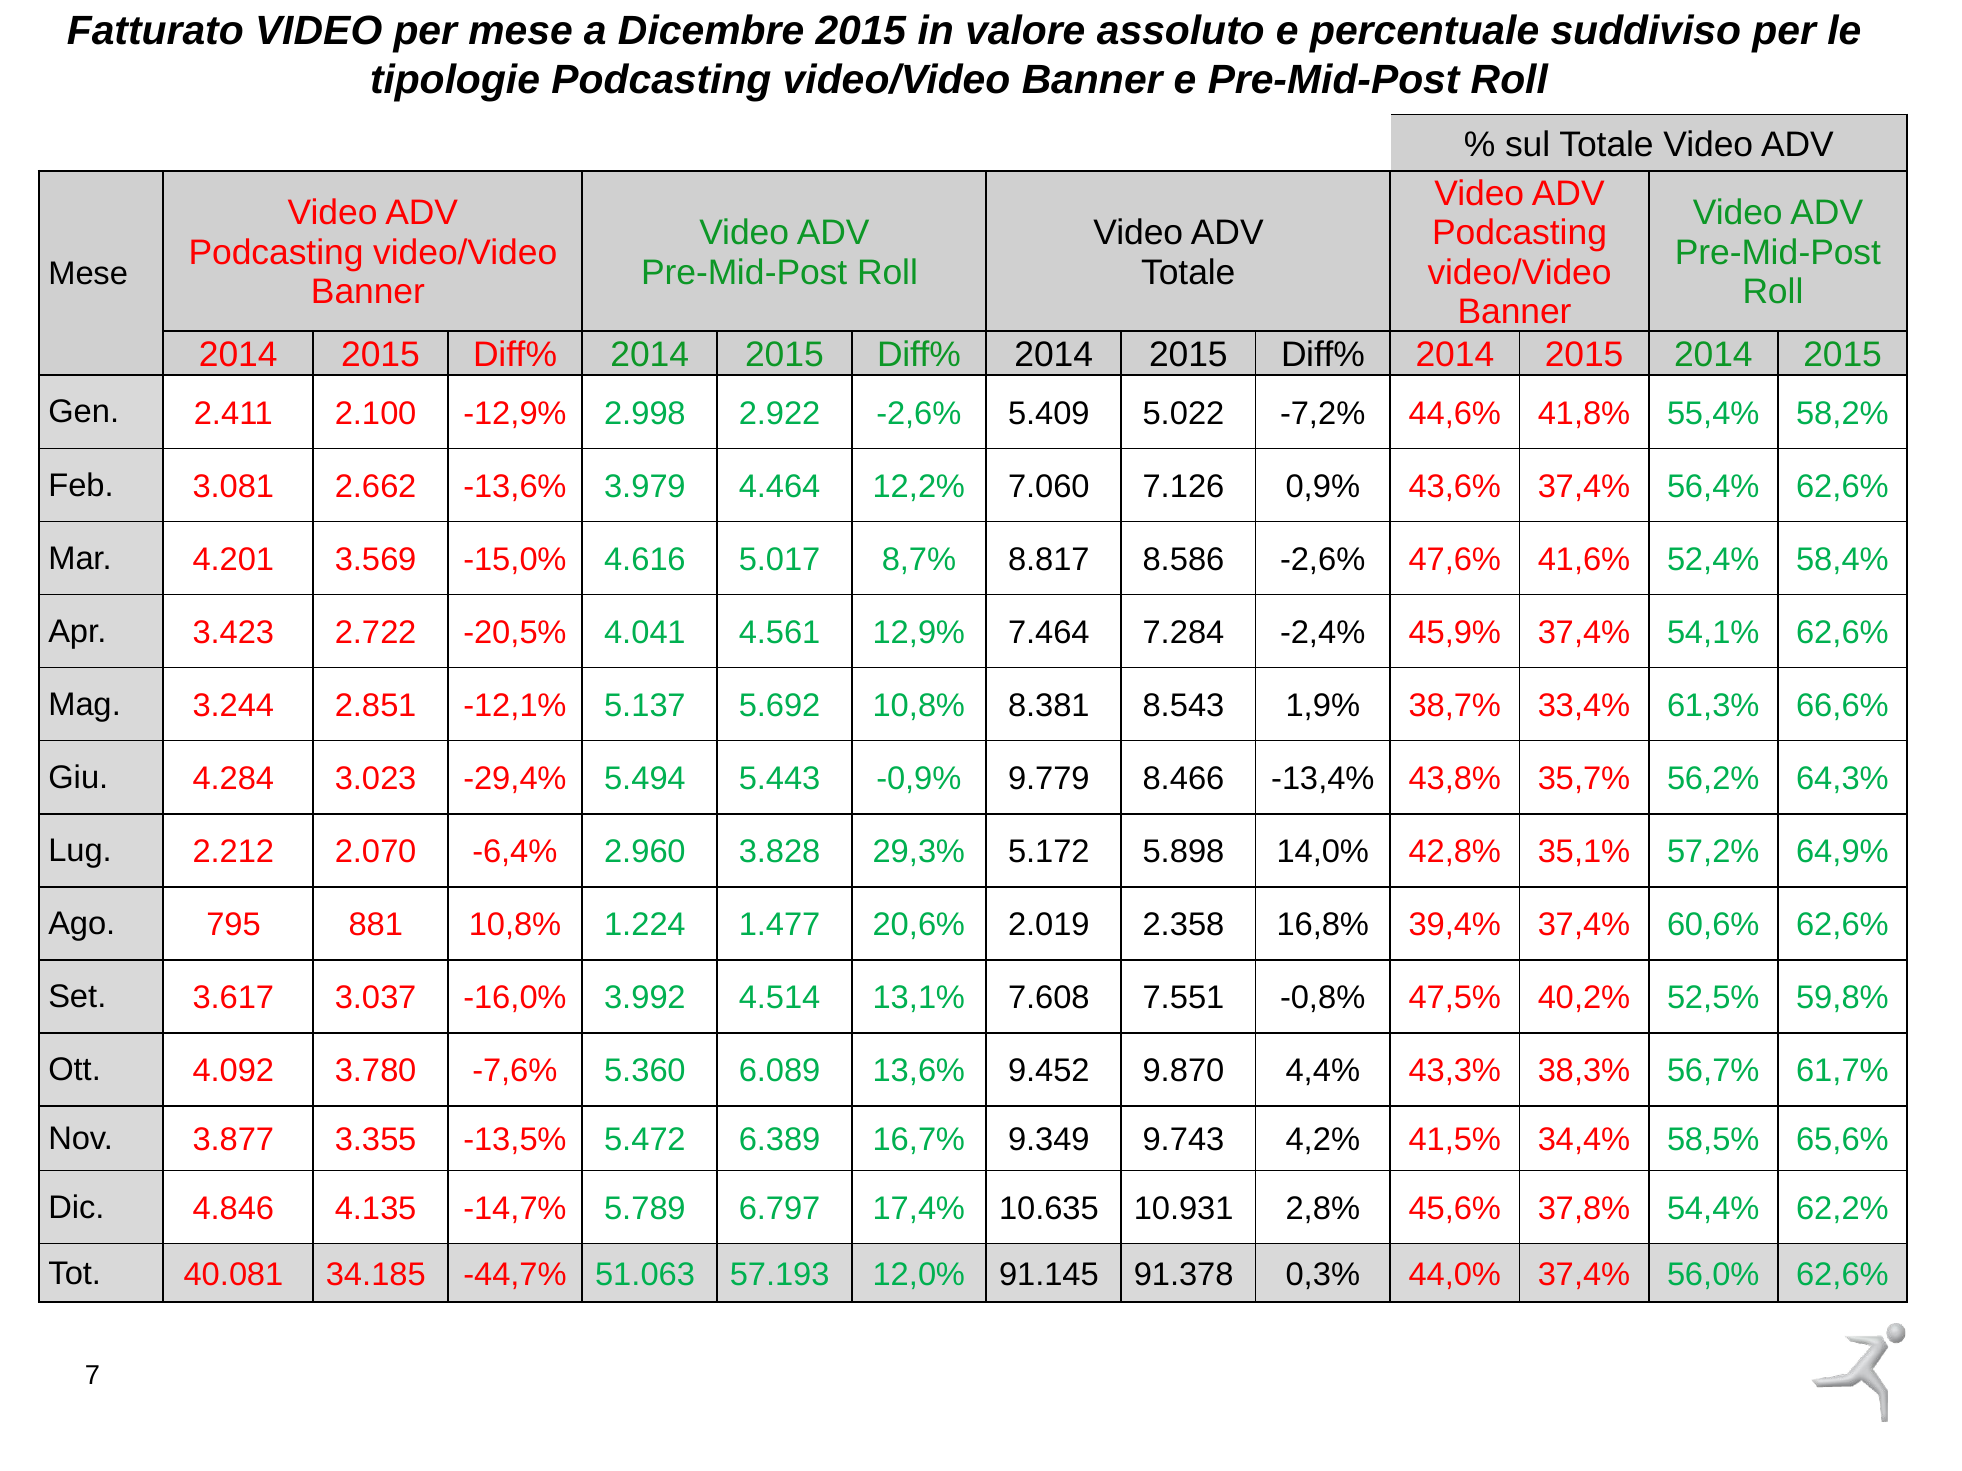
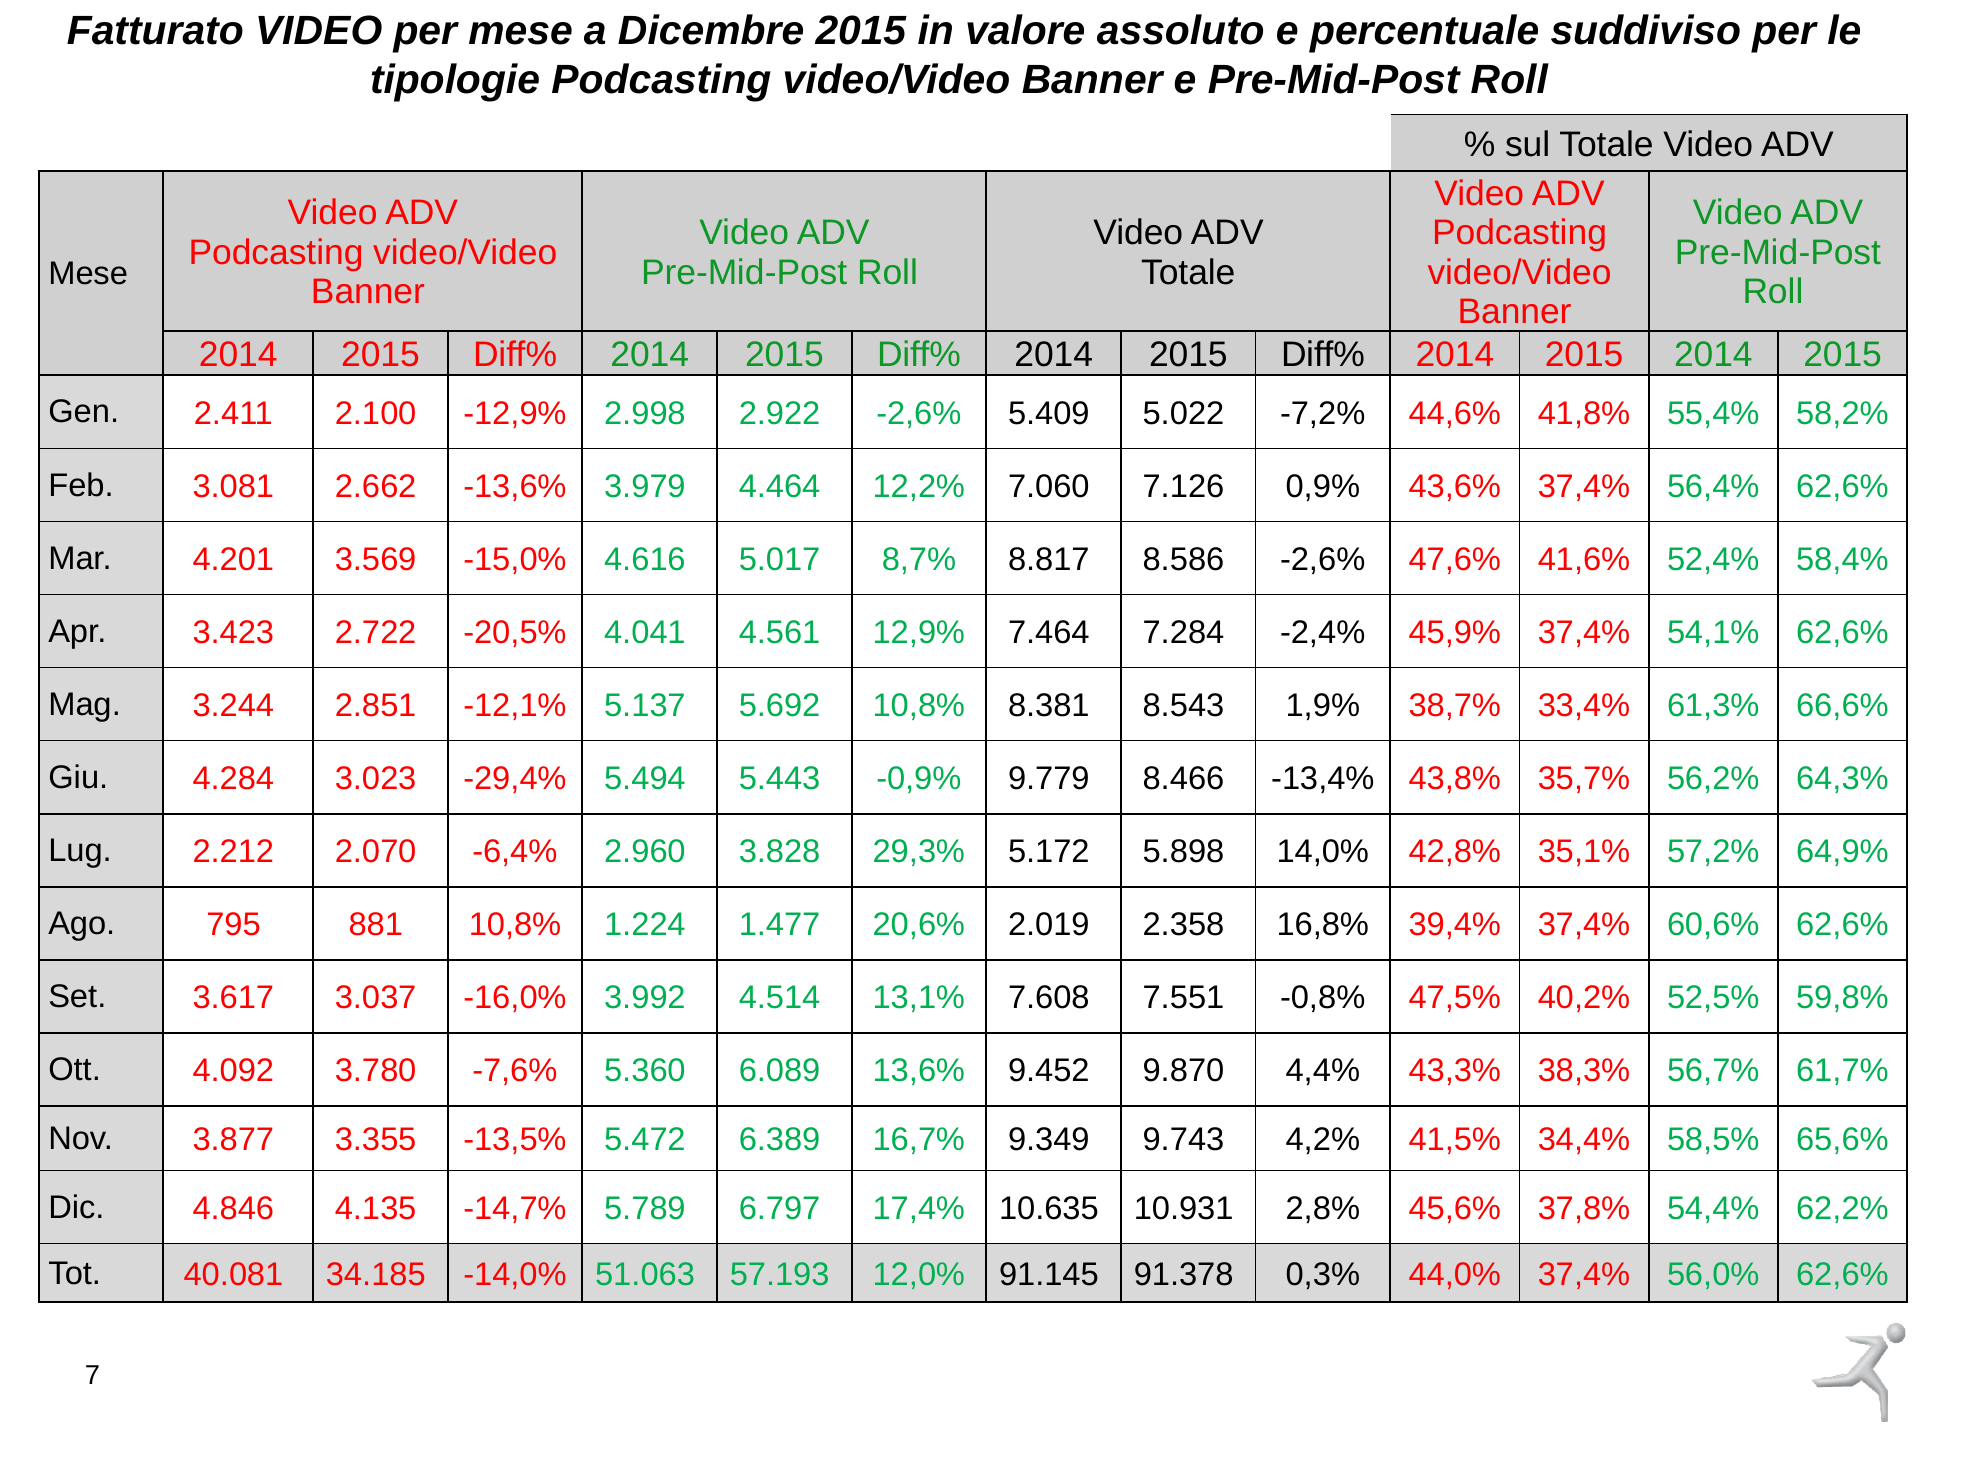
-44,7%: -44,7% -> -14,0%
